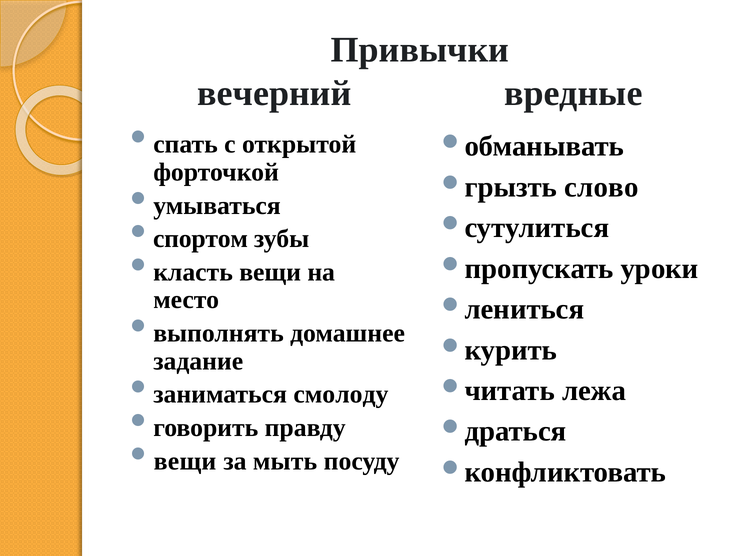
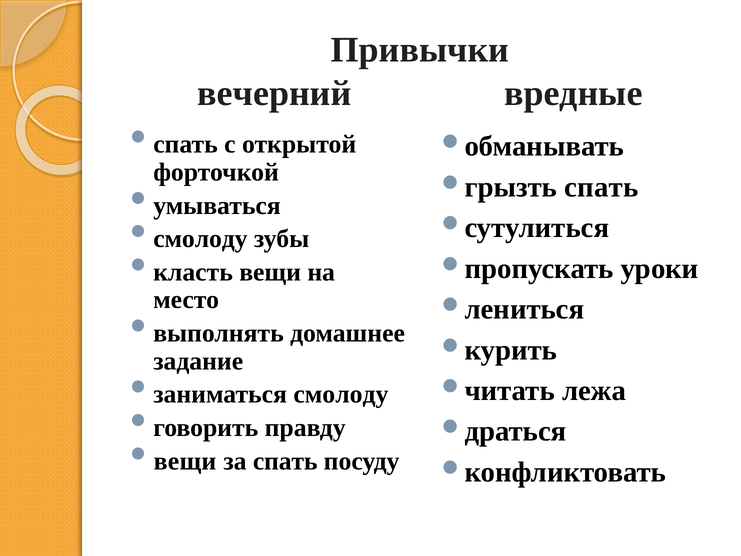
слово at (601, 187): слово -> спать
спортом at (201, 239): спортом -> смолоду
за мыть: мыть -> спать
